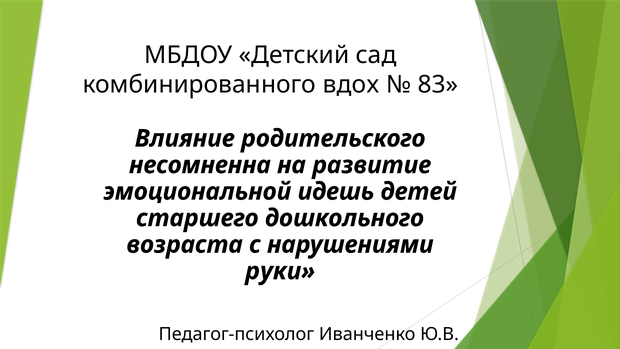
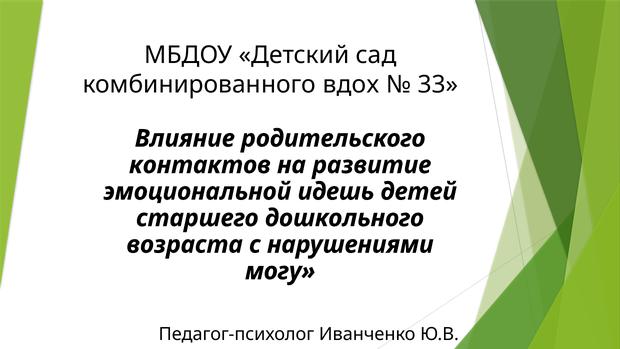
83: 83 -> 33
несомненна: несомненна -> контактов
руки: руки -> могу
